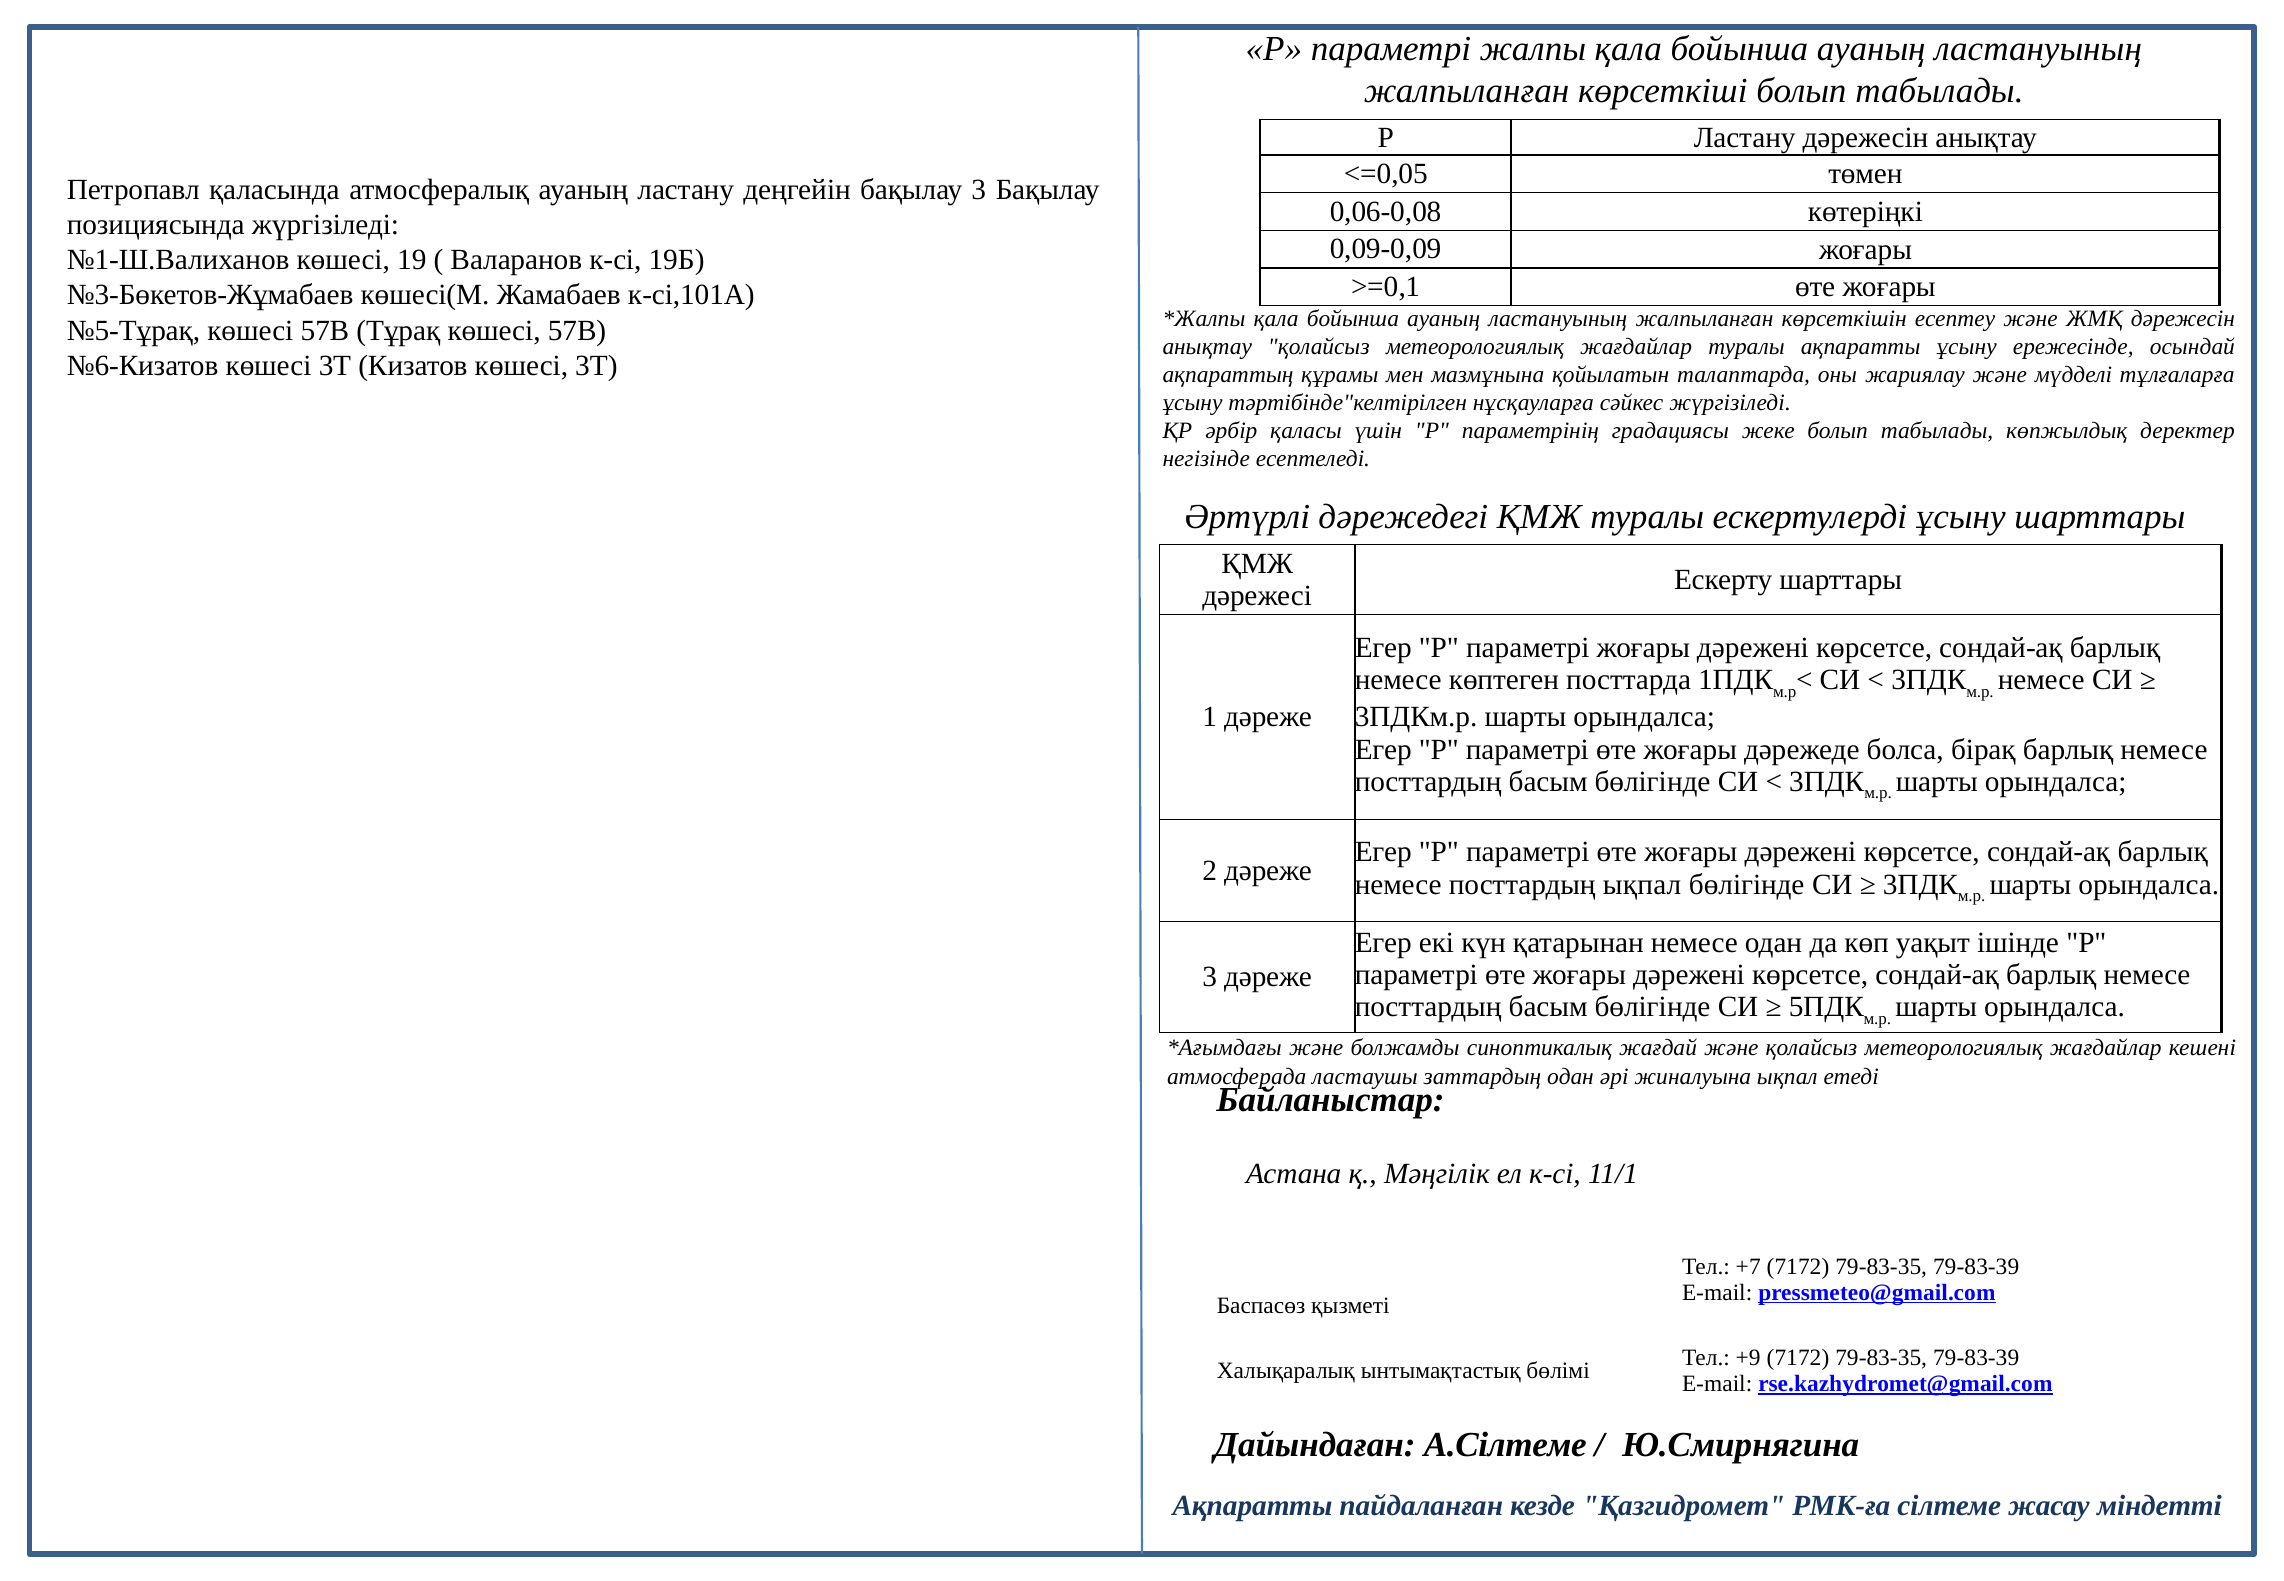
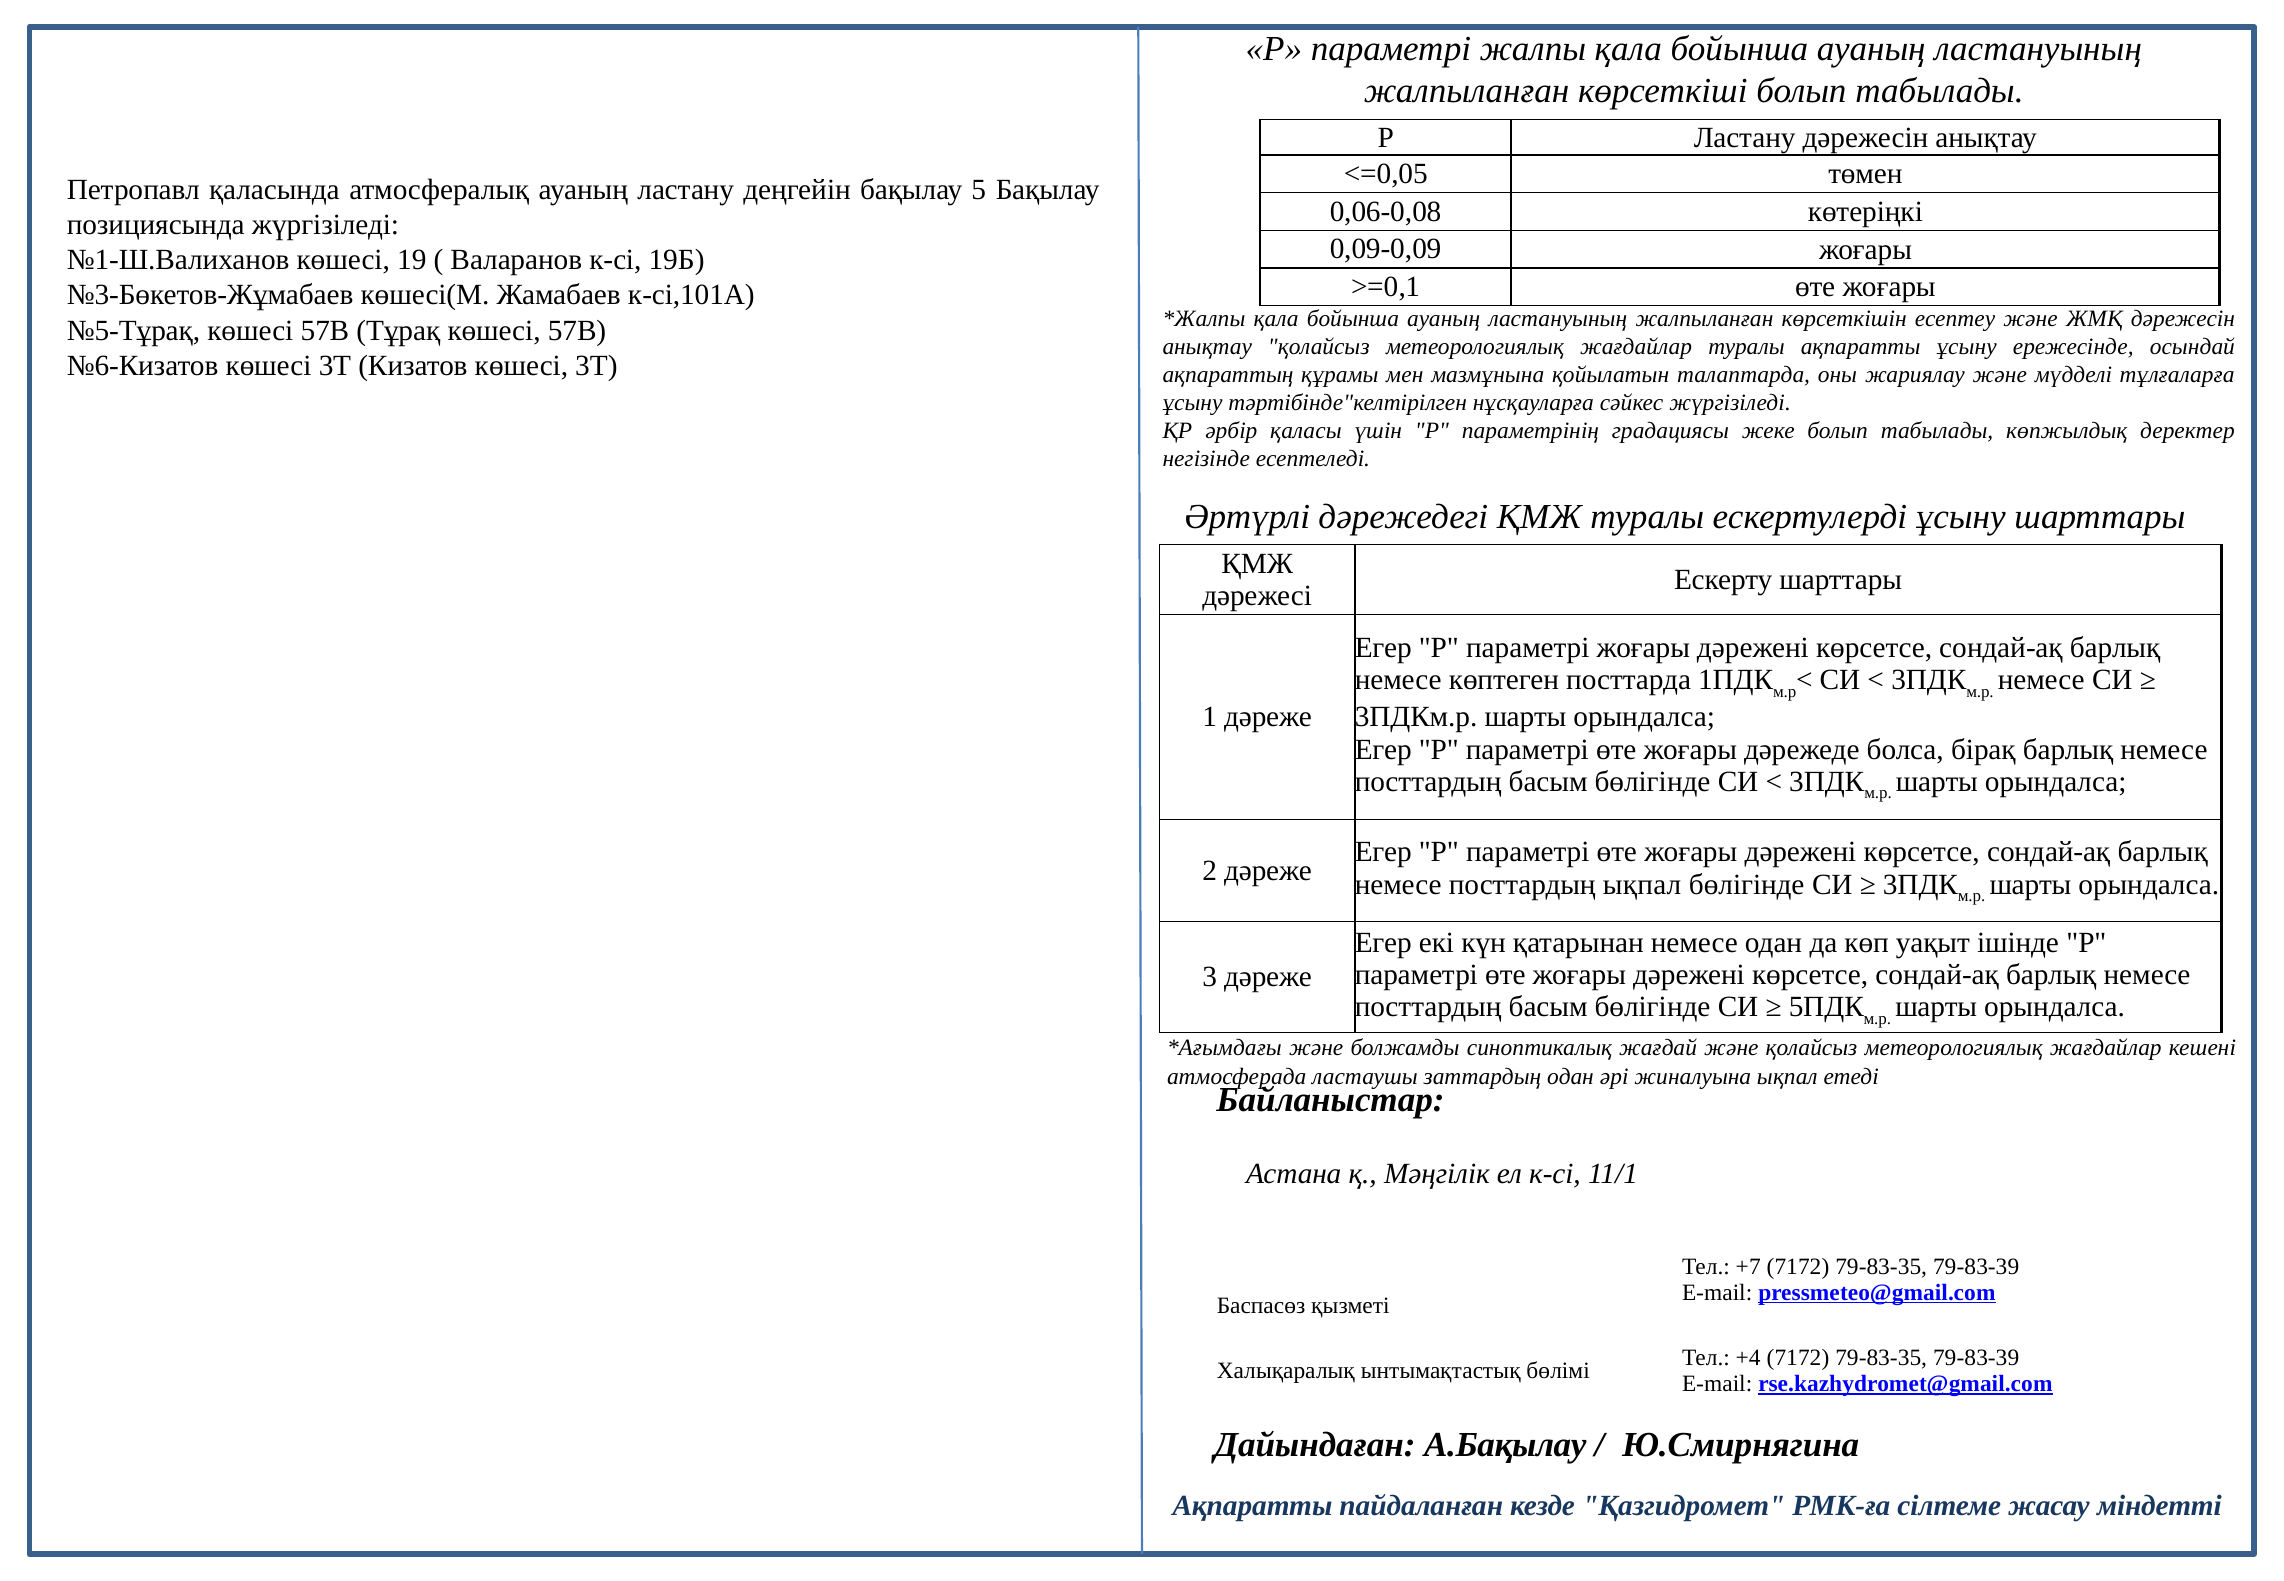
бақылау 3: 3 -> 5
+9: +9 -> +4
А.Сілтеме: А.Сілтеме -> А.Бақылау
